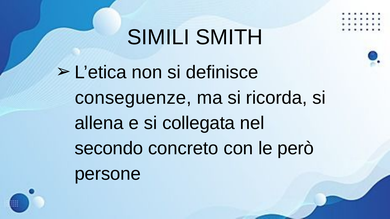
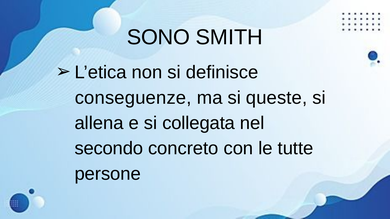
SIMILI: SIMILI -> SONO
ricorda: ricorda -> queste
però: però -> tutte
